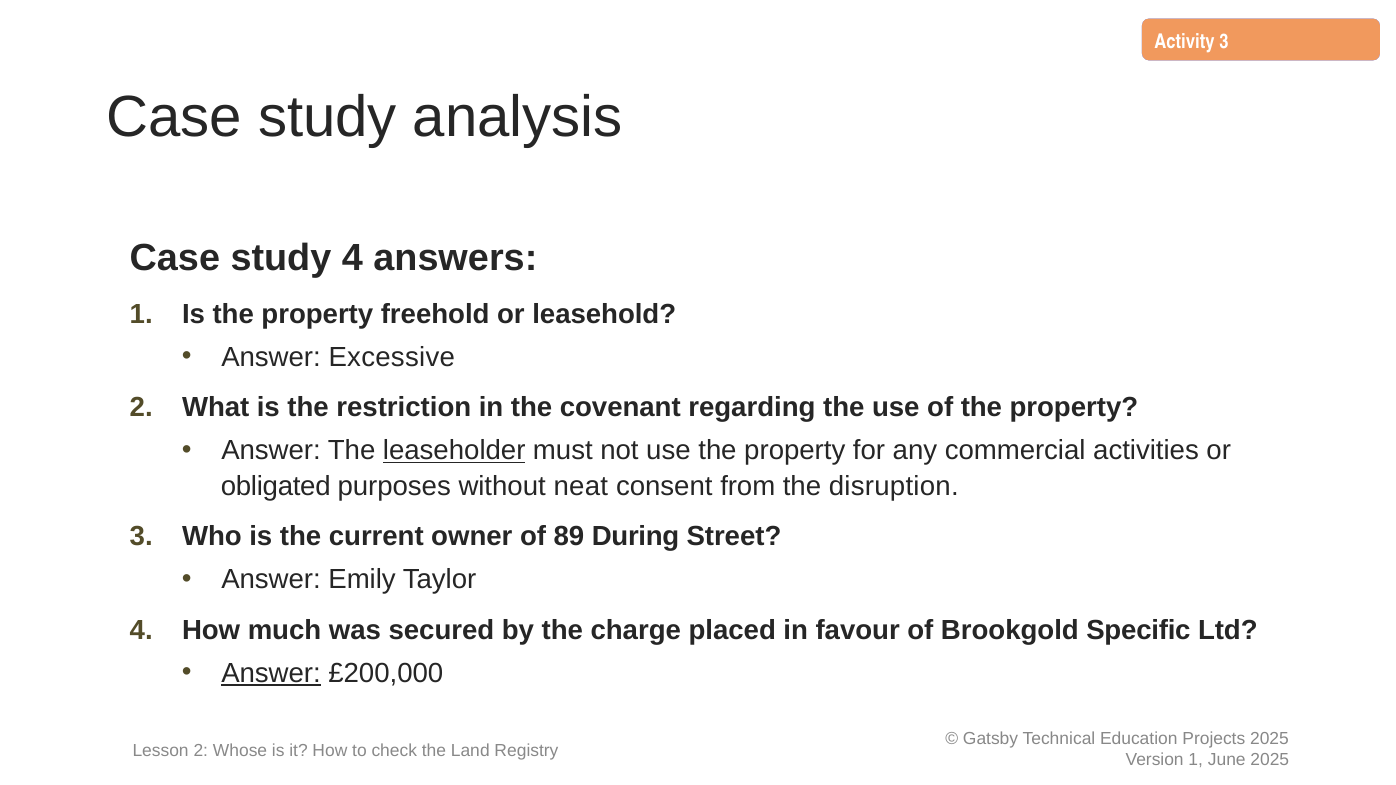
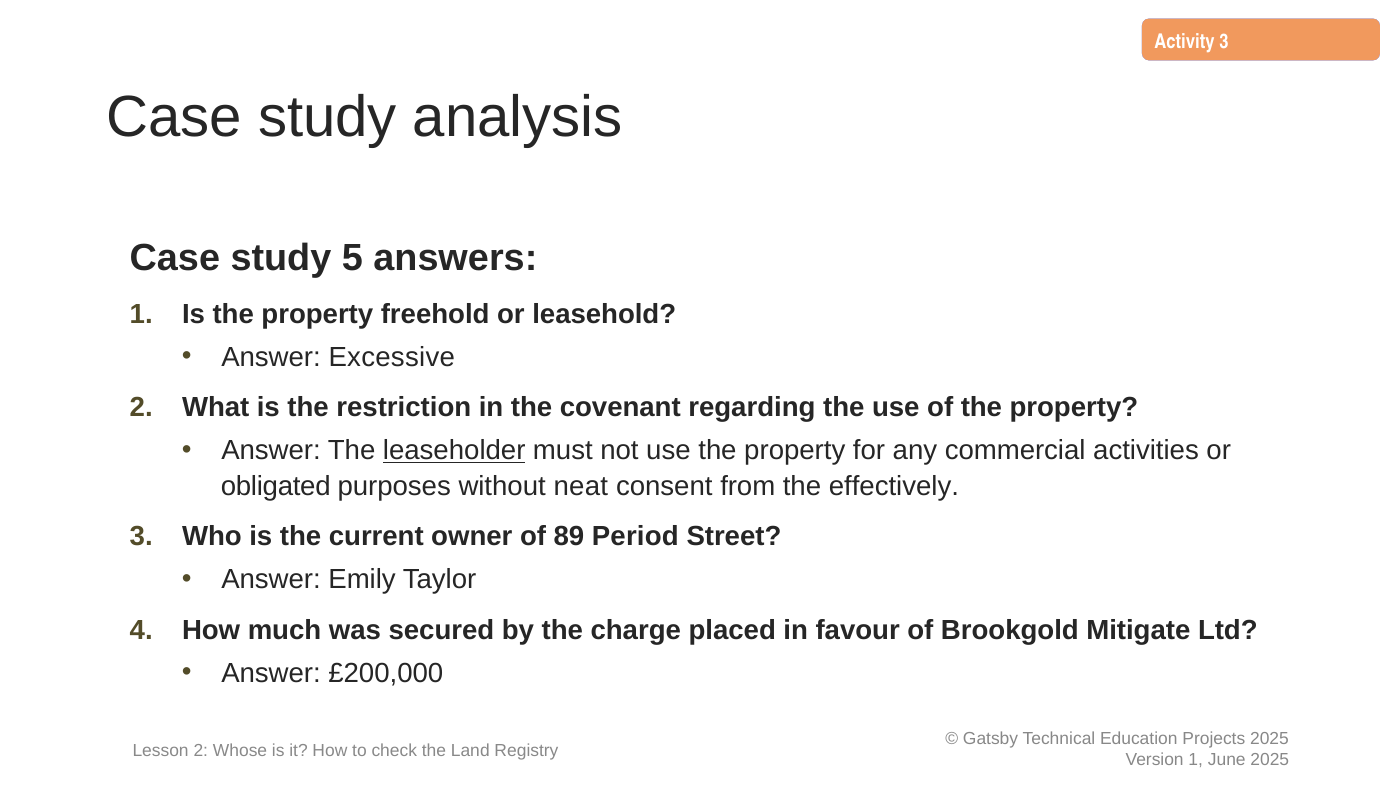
study 4: 4 -> 5
disruption: disruption -> effectively
During: During -> Period
Specific: Specific -> Mitigate
Answer at (271, 673) underline: present -> none
